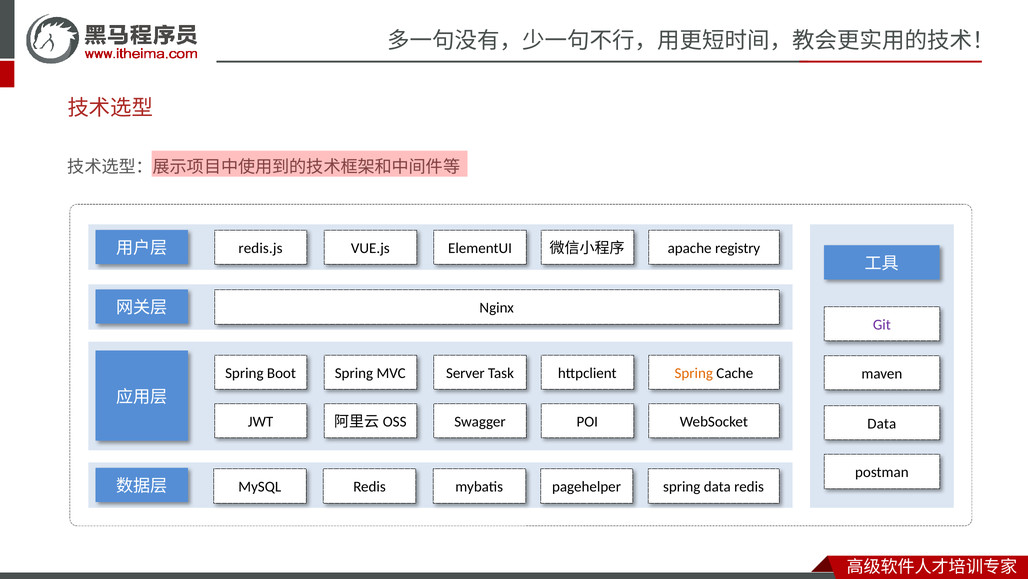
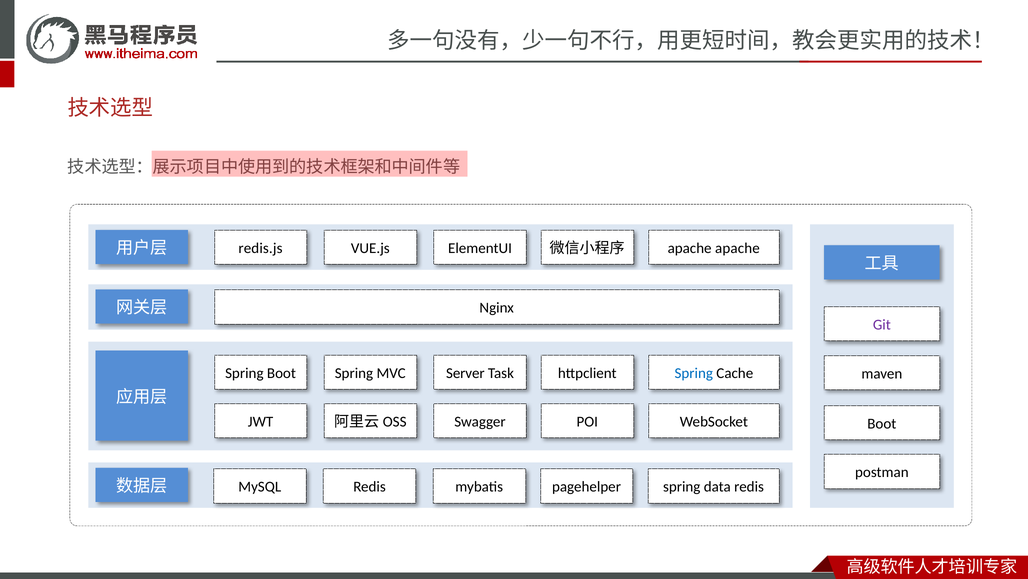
apache registry: registry -> apache
Spring at (694, 373) colour: orange -> blue
Data at (882, 423): Data -> Boot
